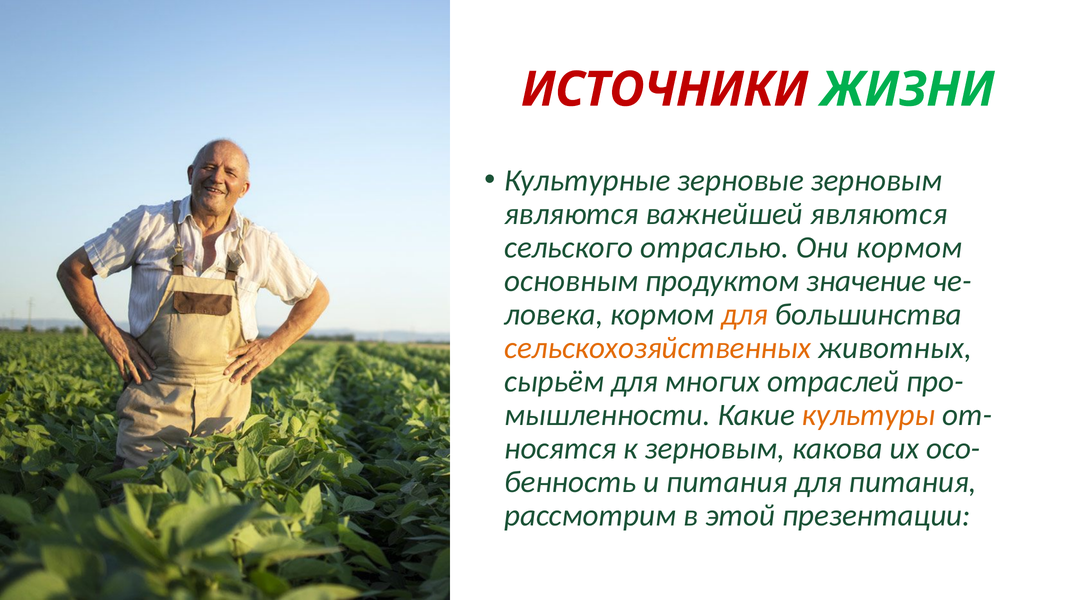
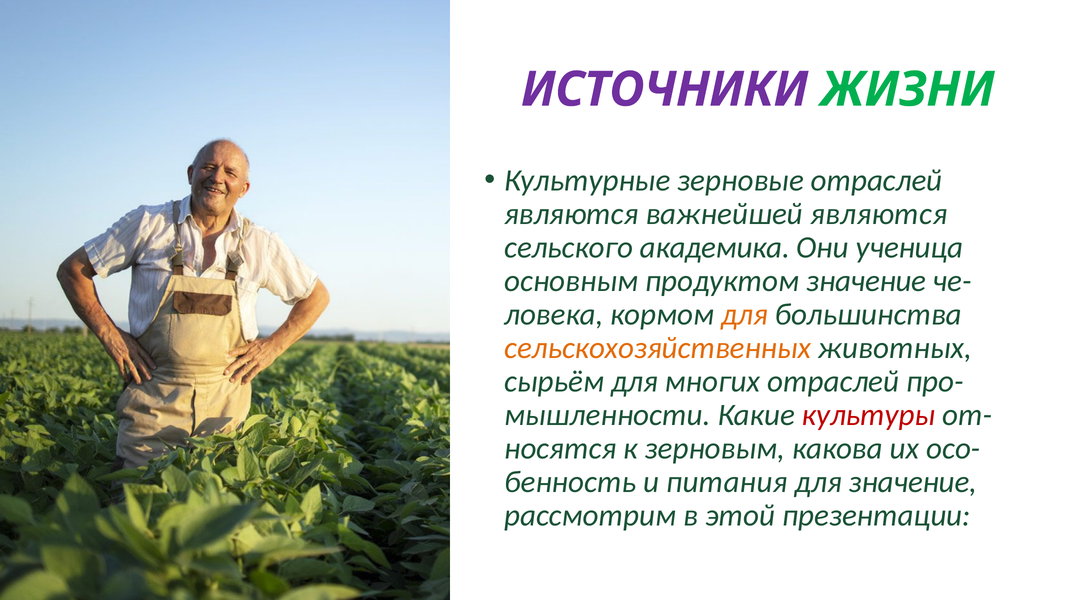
ИСТОЧНИКИ colour: red -> purple
зерновые зерновым: зерновым -> отраслей
отраслью: отраслью -> академика
Они кормом: кормом -> ученица
культуры colour: orange -> red
для питания: питания -> значение
